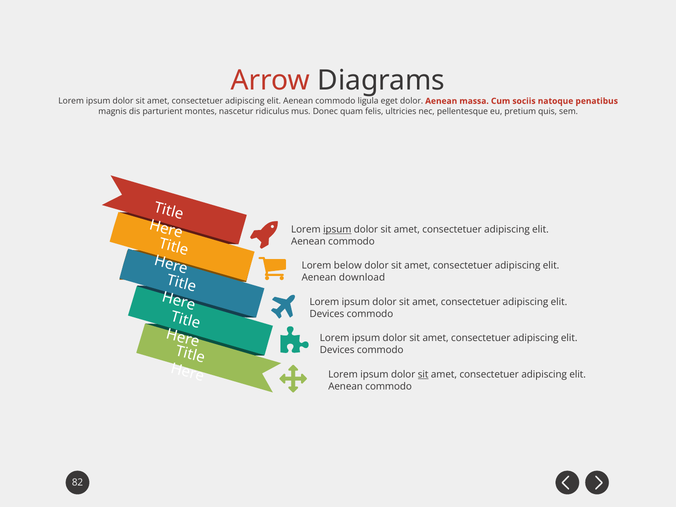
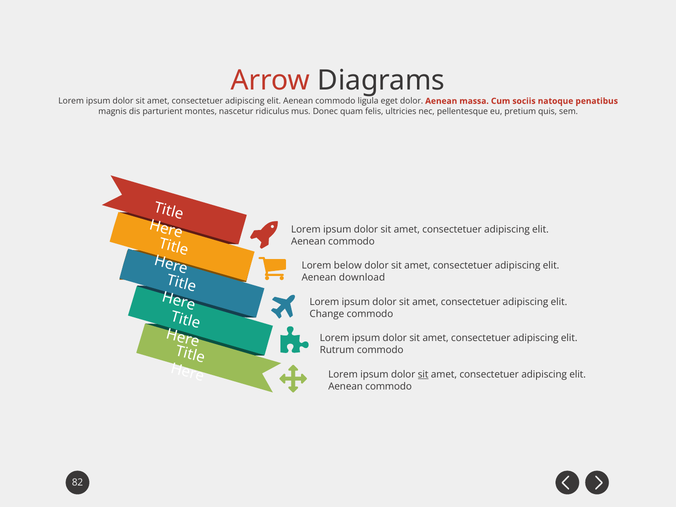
ipsum at (337, 229) underline: present -> none
Devices at (327, 314): Devices -> Change
Devices at (337, 350): Devices -> Rutrum
